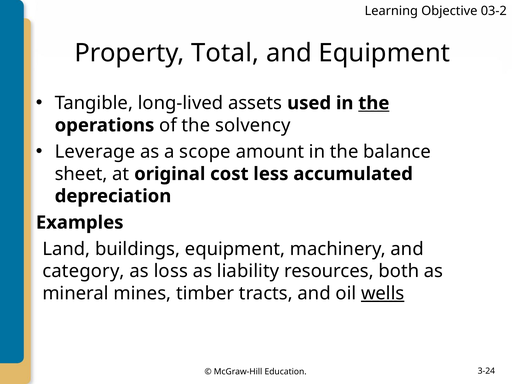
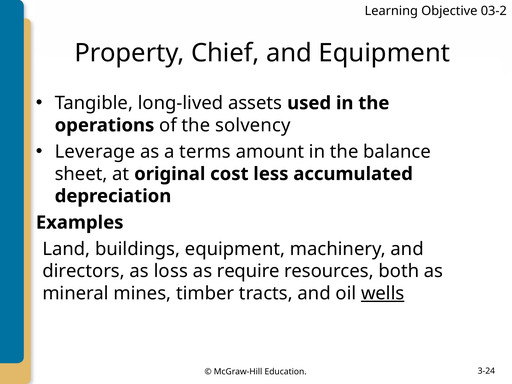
Total: Total -> Chief
the at (374, 103) underline: present -> none
scope: scope -> terms
category: category -> directors
liability: liability -> require
